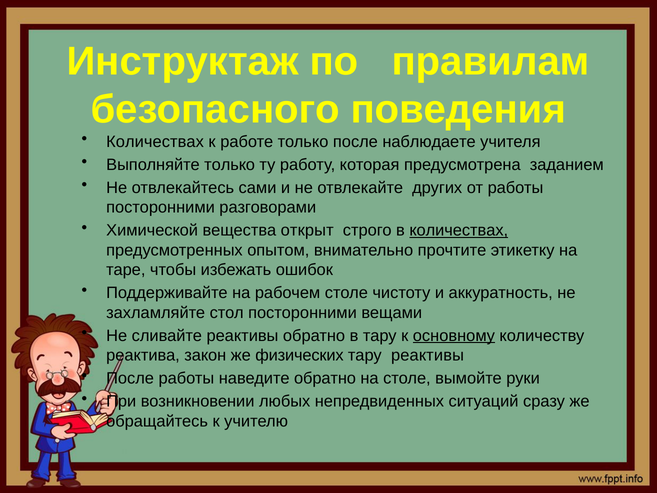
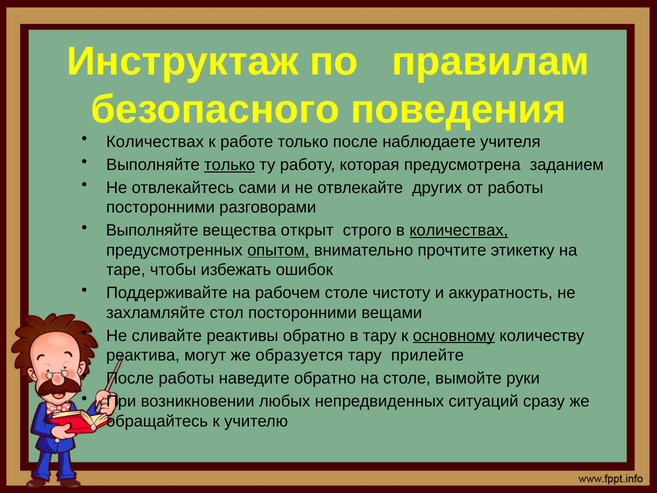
только at (230, 165) underline: none -> present
Химической at (152, 230): Химической -> Выполняйте
опытом underline: none -> present
закон: закон -> могут
физических: физических -> образуется
тару реактивы: реактивы -> прилейте
